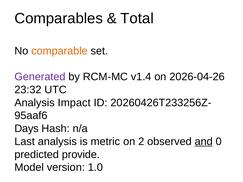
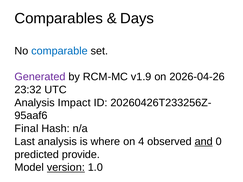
Total: Total -> Days
comparable colour: orange -> blue
v1.4: v1.4 -> v1.9
Days: Days -> Final
metric: metric -> where
2: 2 -> 4
version underline: none -> present
